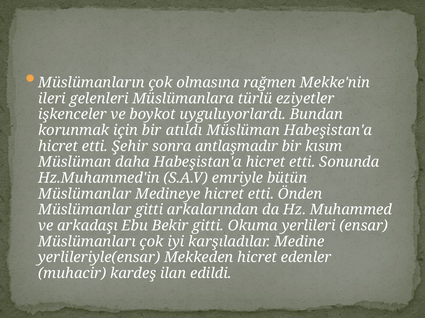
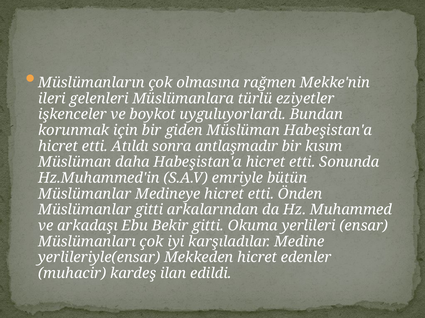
atıldı: atıldı -> giden
Şehir: Şehir -> Atıldı
